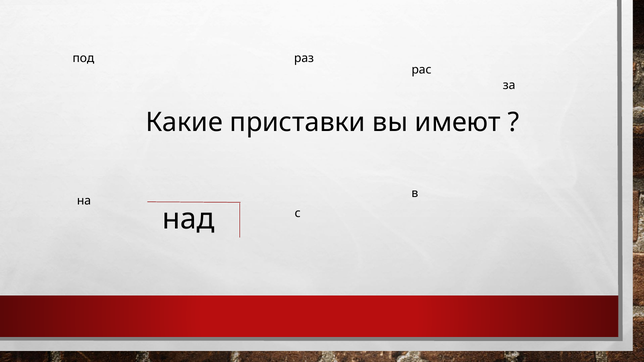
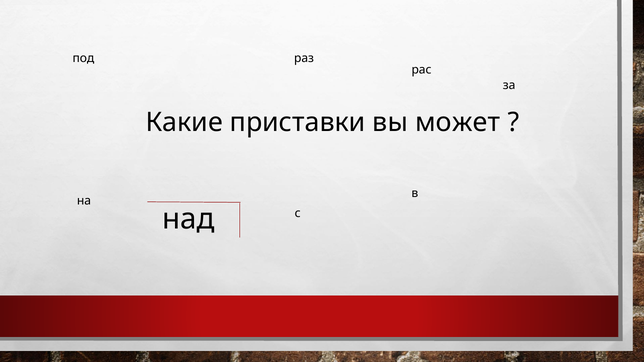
имеют: имеют -> может
